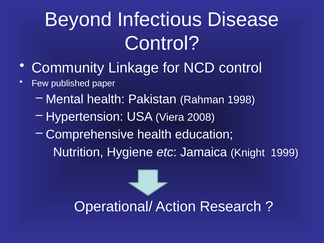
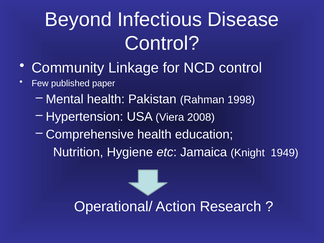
1999: 1999 -> 1949
